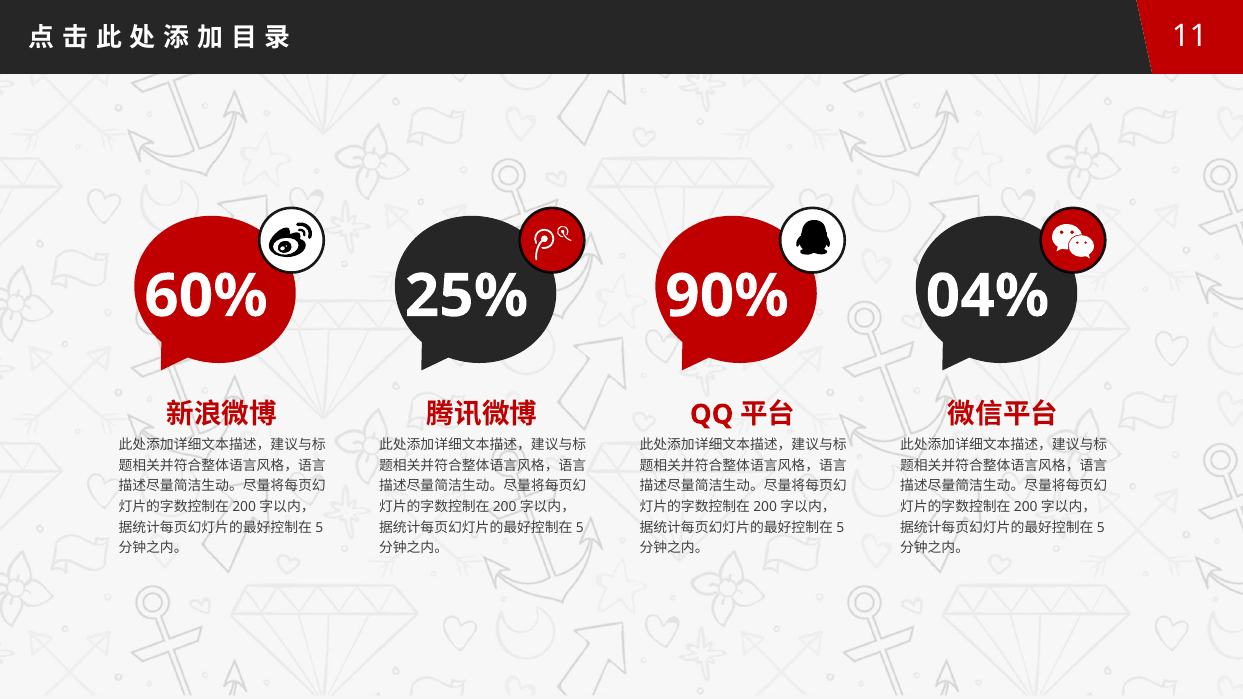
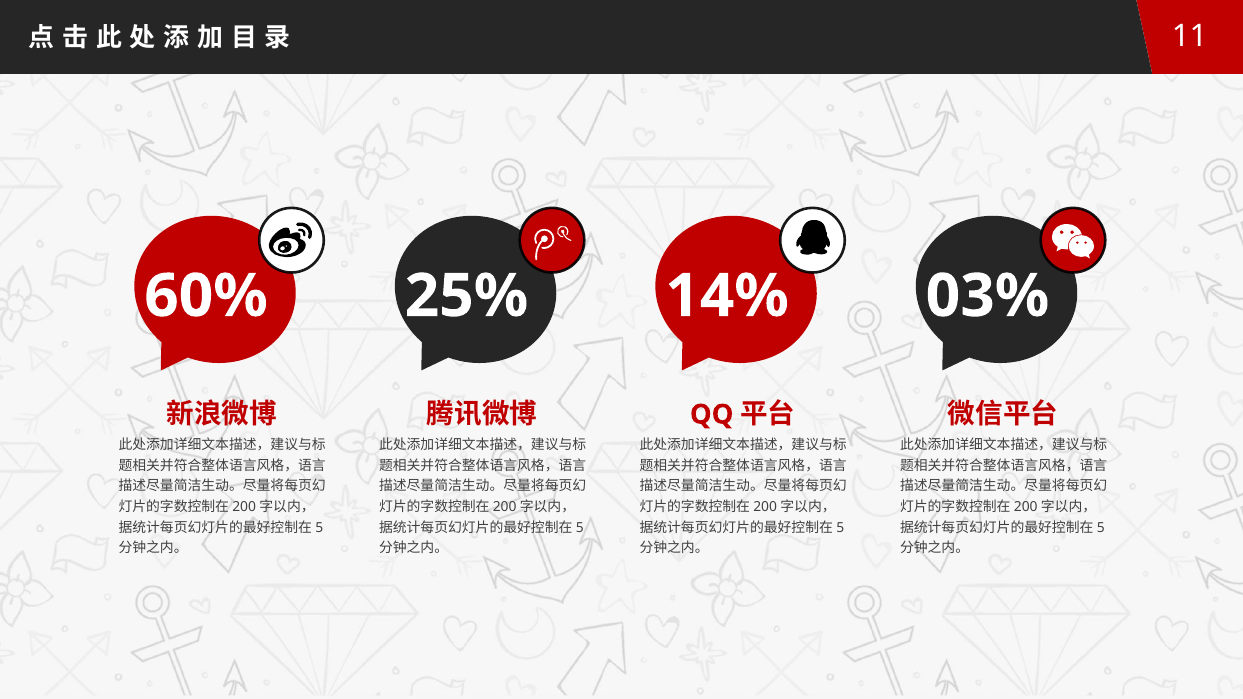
90%: 90% -> 14%
04%: 04% -> 03%
